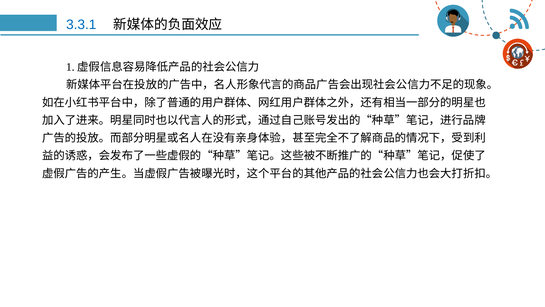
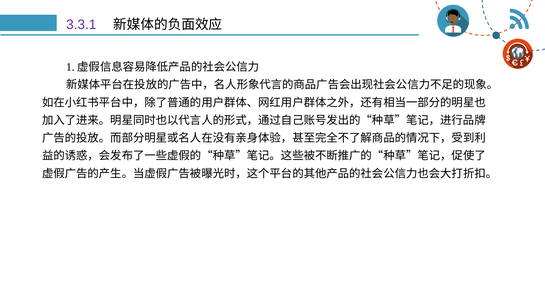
3.3.1 colour: blue -> purple
